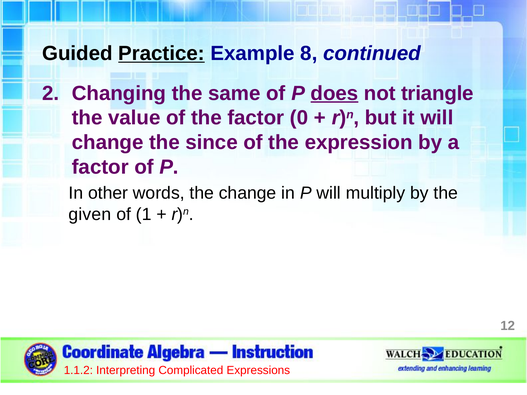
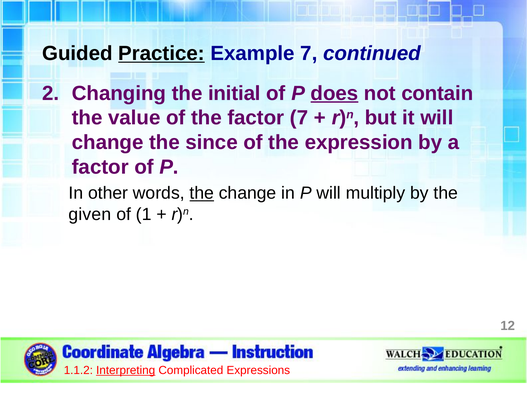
Example 8: 8 -> 7
same: same -> initial
triangle: triangle -> contain
factor 0: 0 -> 7
the at (202, 193) underline: none -> present
Interpreting underline: none -> present
